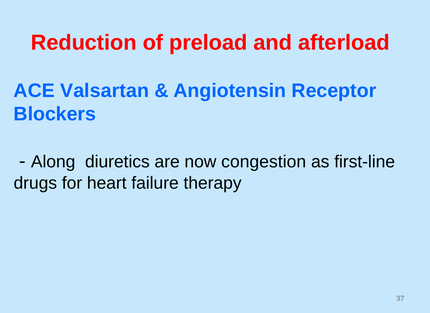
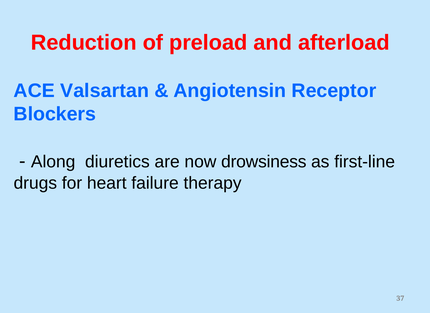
congestion: congestion -> drowsiness
